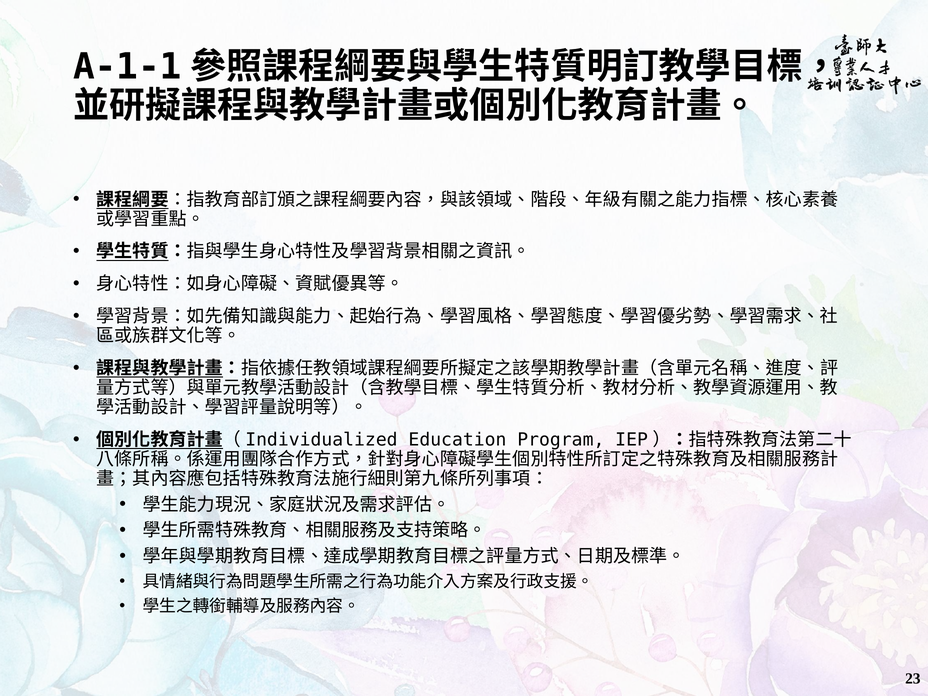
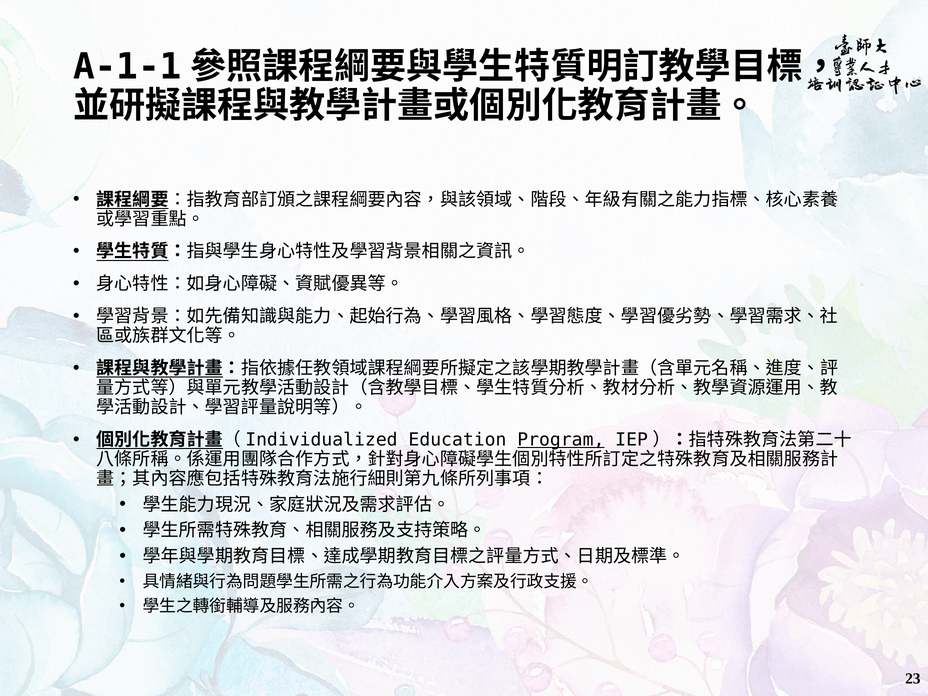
Program underline: none -> present
